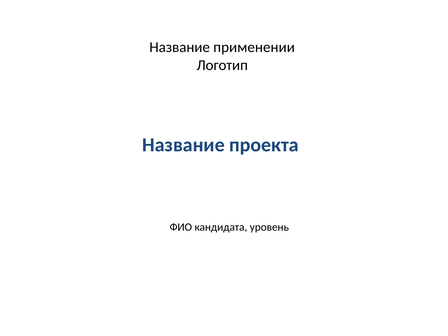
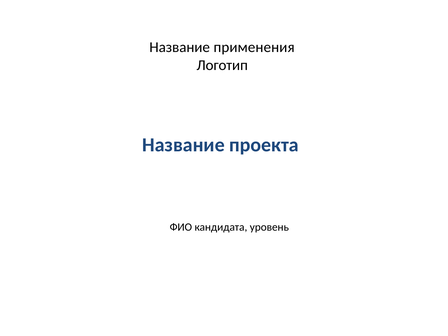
применении: применении -> применения
